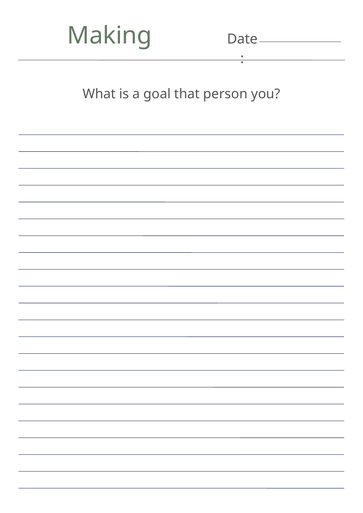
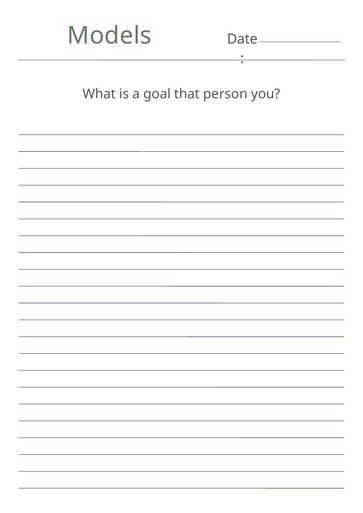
Making: Making -> Models
